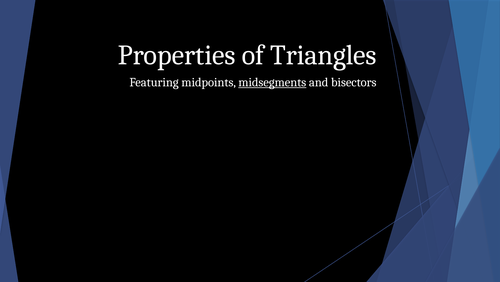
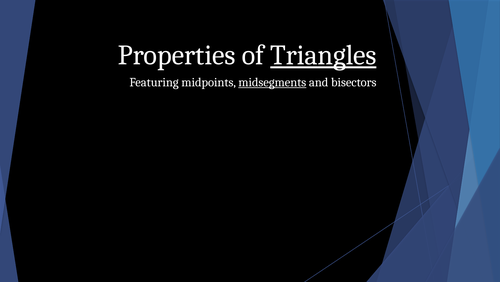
Triangles underline: none -> present
